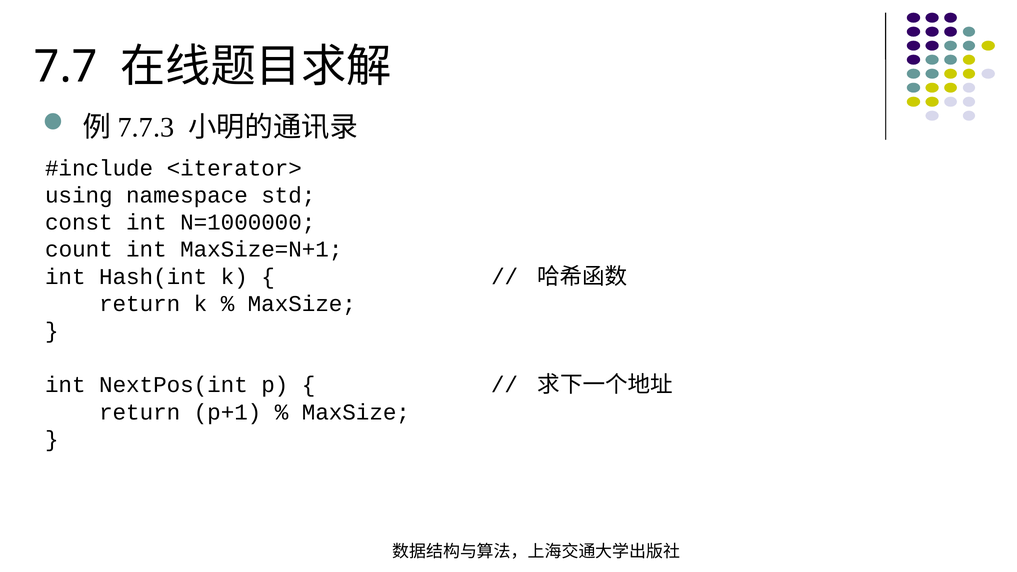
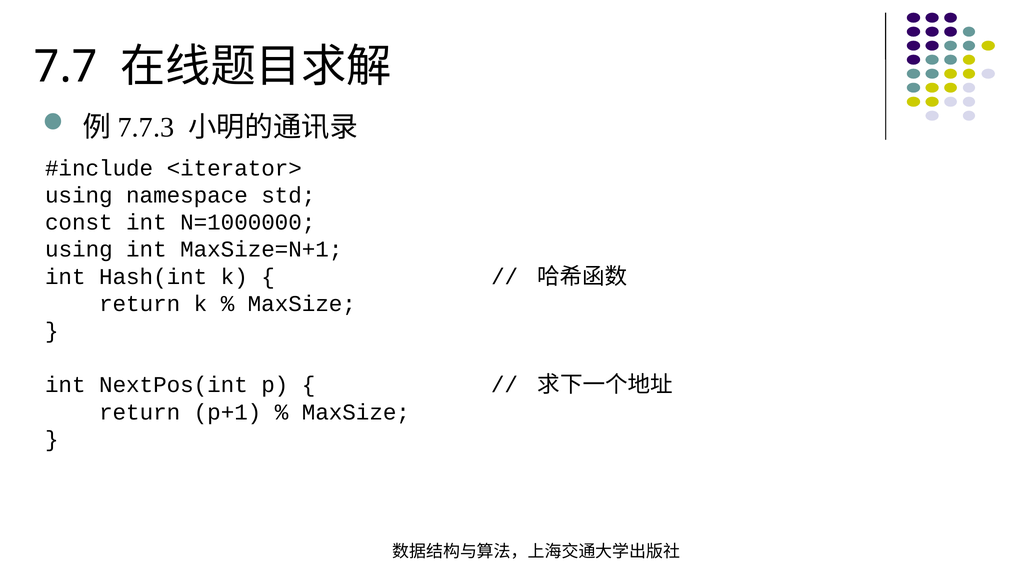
count at (79, 250): count -> using
